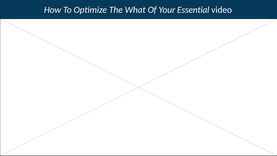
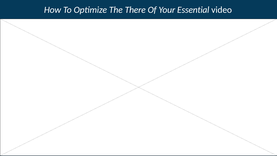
What: What -> There
